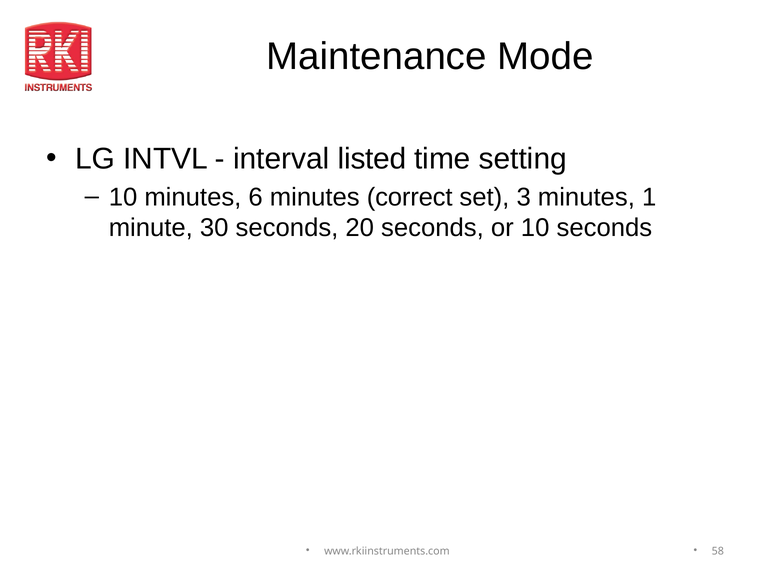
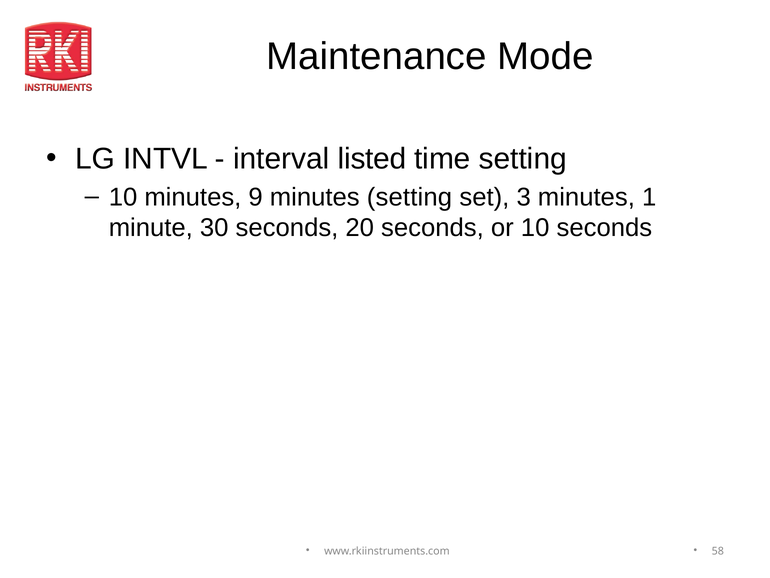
6: 6 -> 9
minutes correct: correct -> setting
